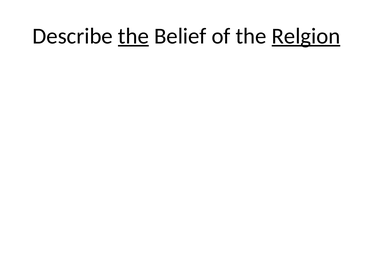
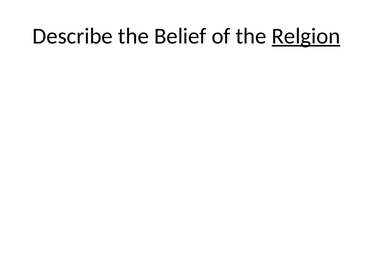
the at (133, 36) underline: present -> none
